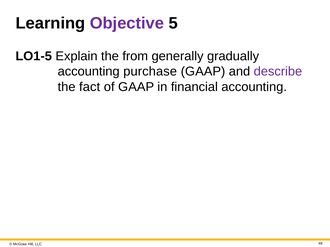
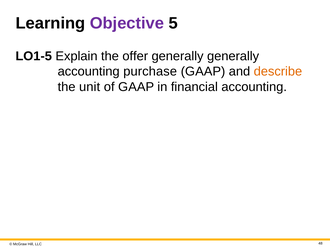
from: from -> offer
generally gradually: gradually -> generally
describe colour: purple -> orange
fact: fact -> unit
